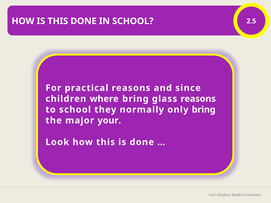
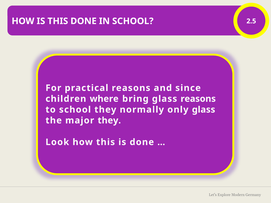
only bring: bring -> glass
major your: your -> they
